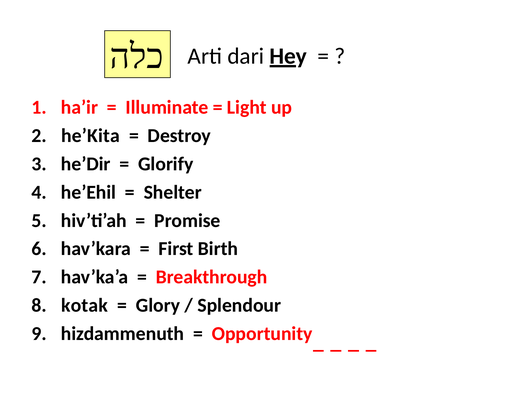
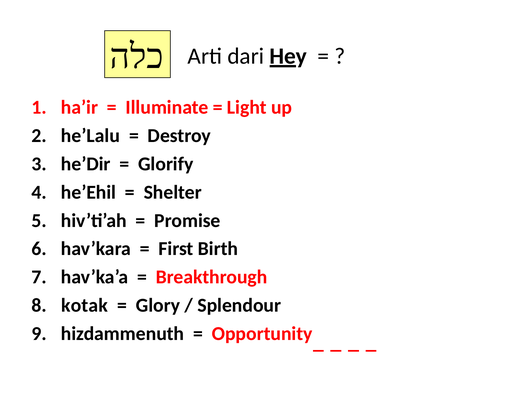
he’Kita: he’Kita -> he’Lalu
